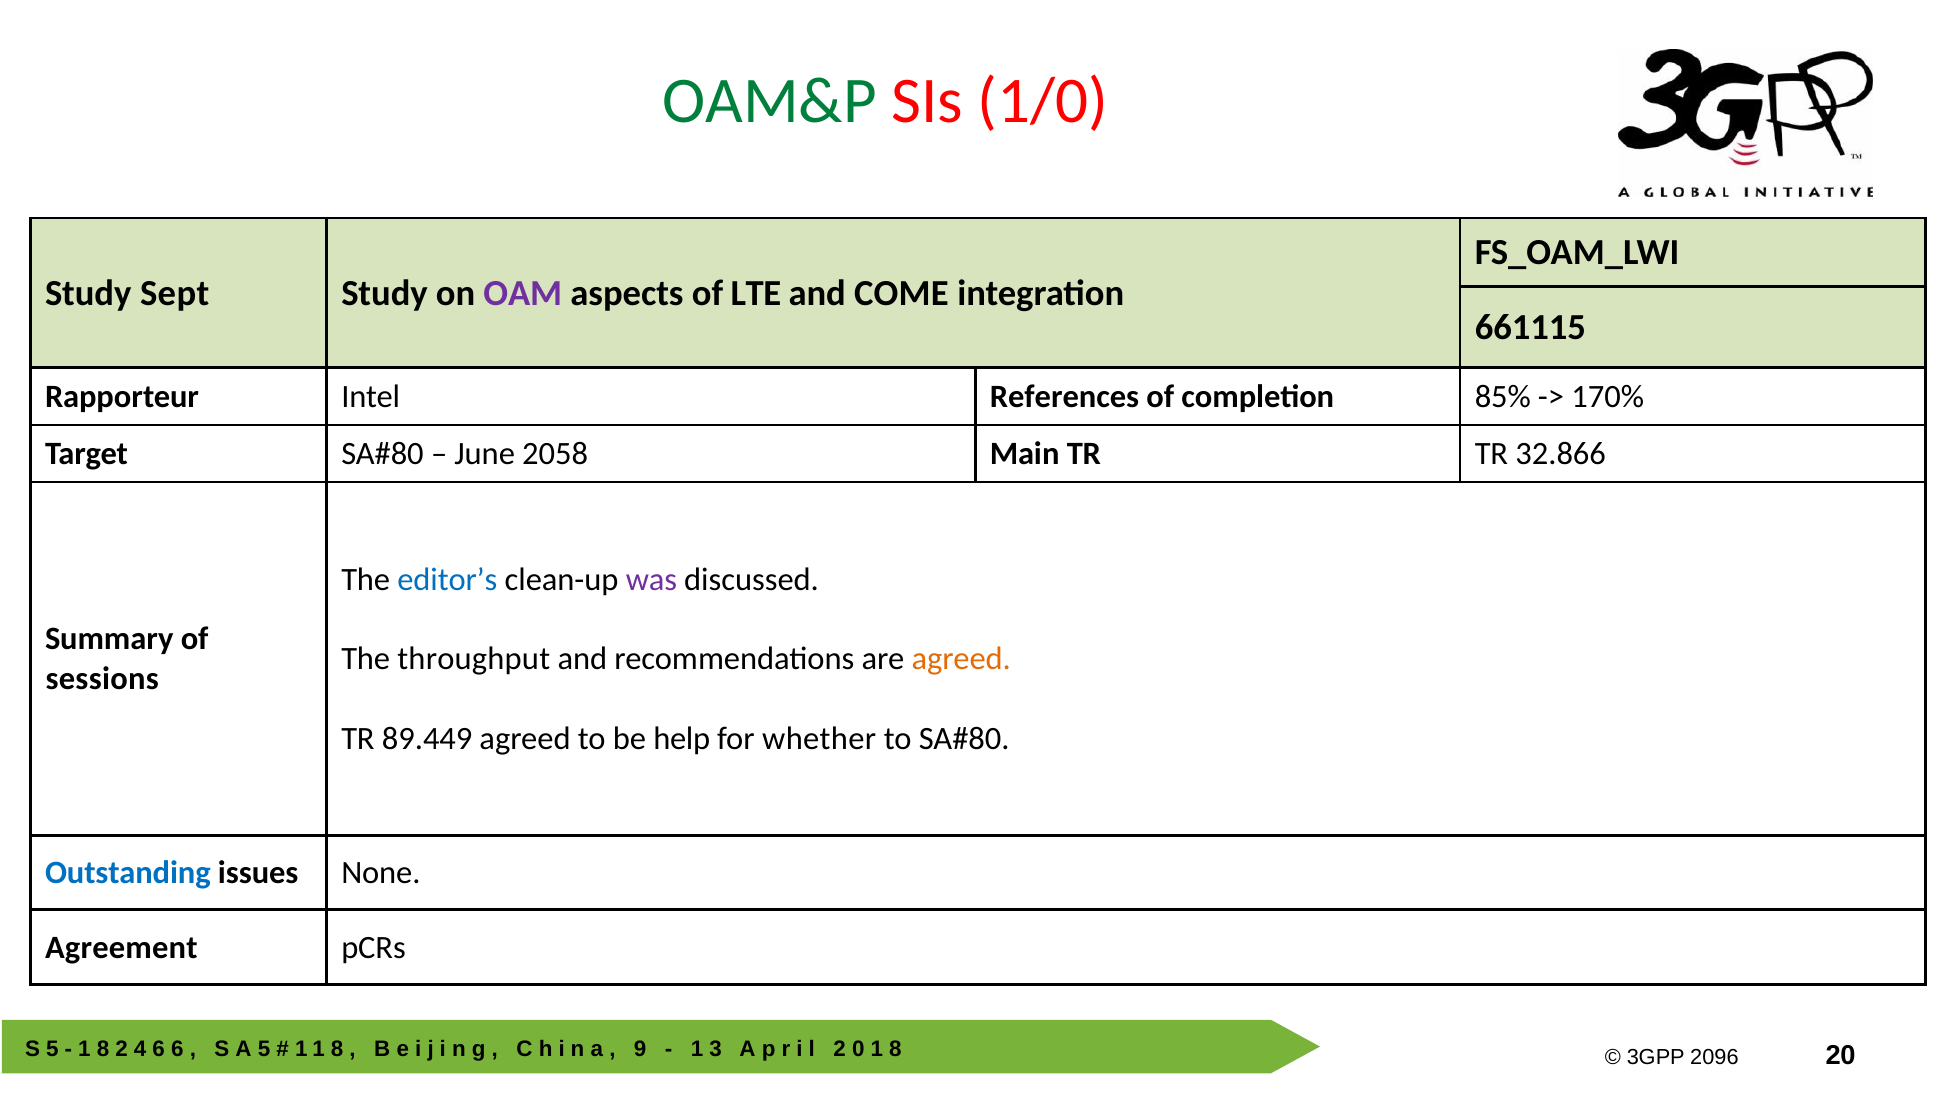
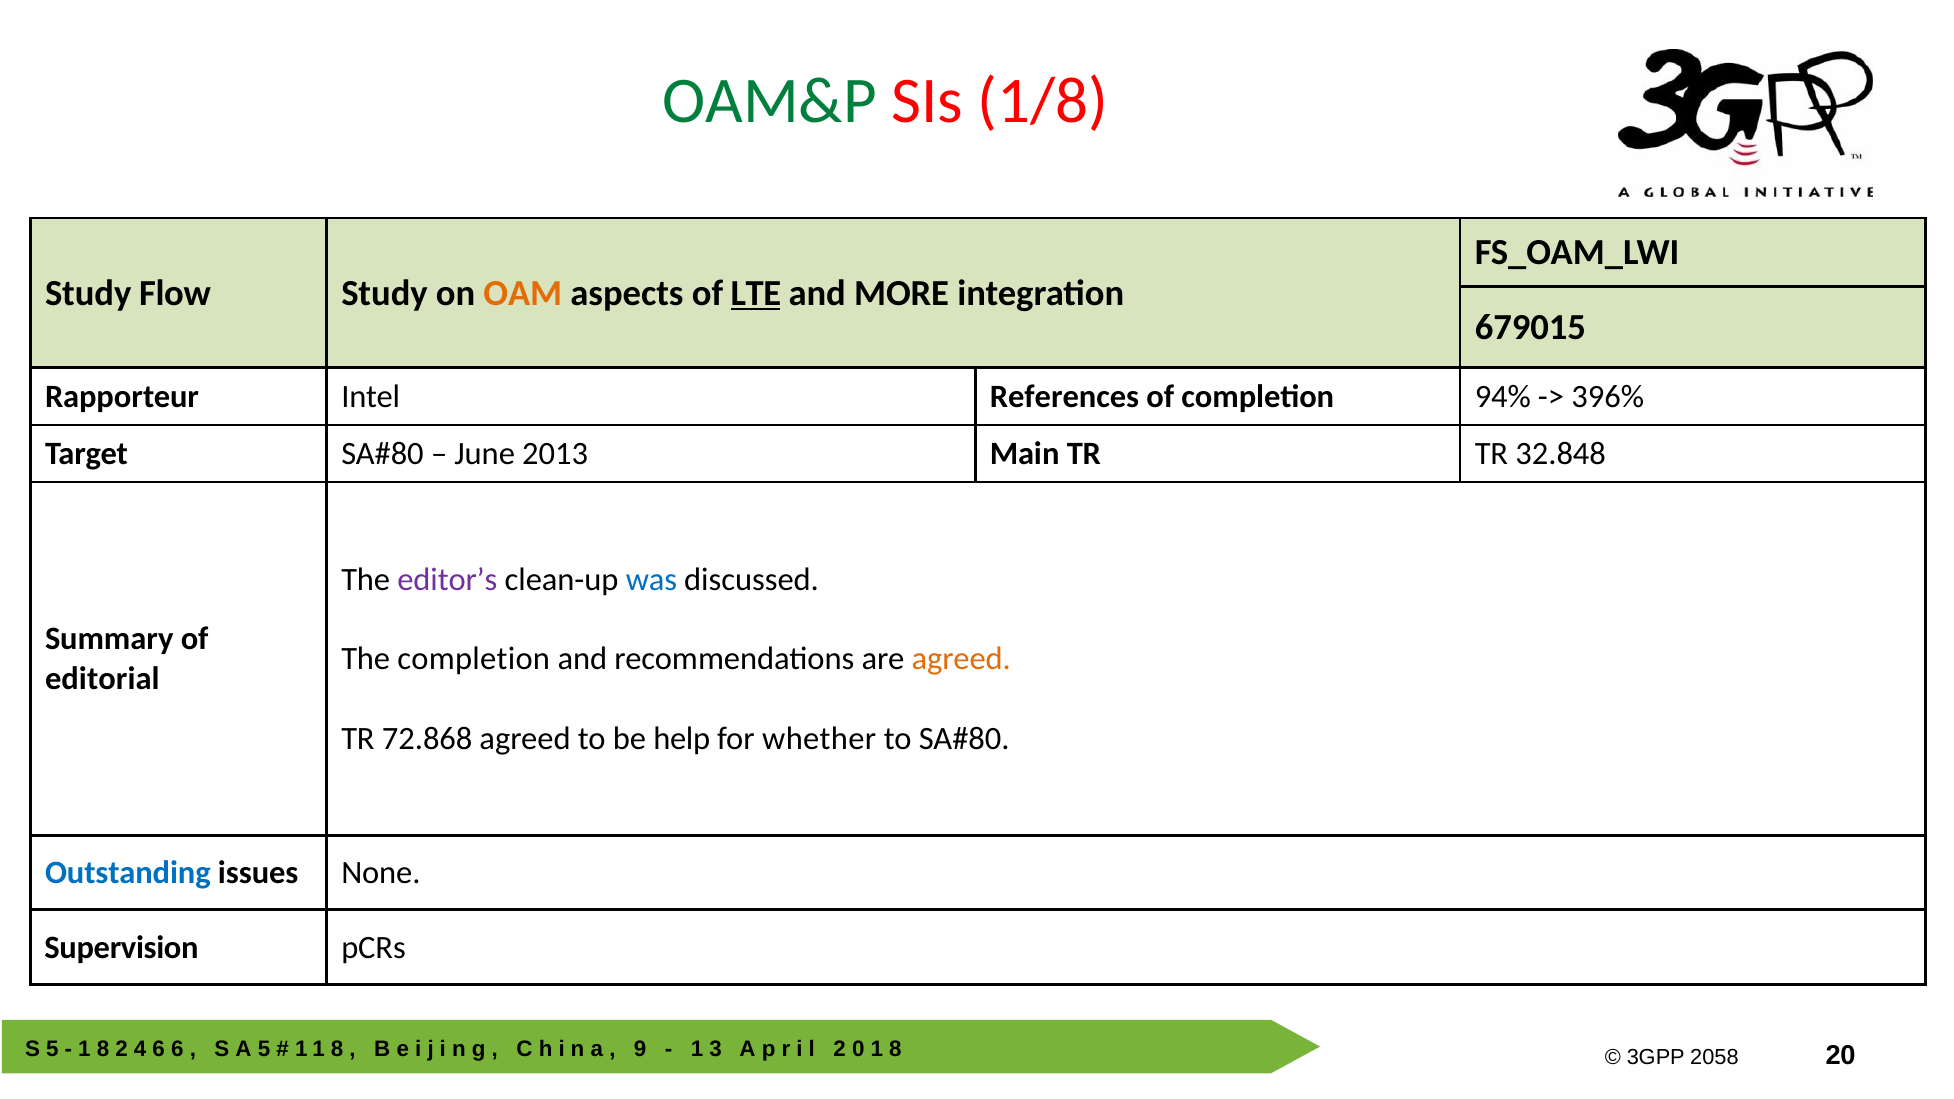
1/0: 1/0 -> 1/8
Sept: Sept -> Flow
OAM colour: purple -> orange
LTE underline: none -> present
COME: COME -> MORE
661115: 661115 -> 679015
85%: 85% -> 94%
170%: 170% -> 396%
2058: 2058 -> 2013
32.866: 32.866 -> 32.848
editor’s colour: blue -> purple
was colour: purple -> blue
The throughput: throughput -> completion
sessions: sessions -> editorial
89.449: 89.449 -> 72.868
Agreement: Agreement -> Supervision
2096: 2096 -> 2058
